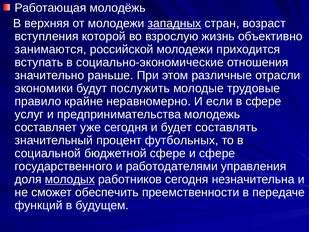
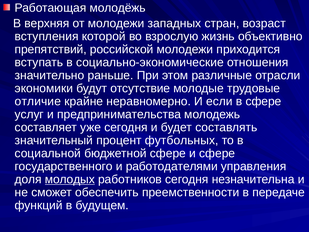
западных underline: present -> none
занимаются: занимаются -> препятствий
послужить: послужить -> отсутствие
правило: правило -> отличие
